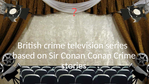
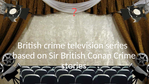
Sir Conan: Conan -> British
